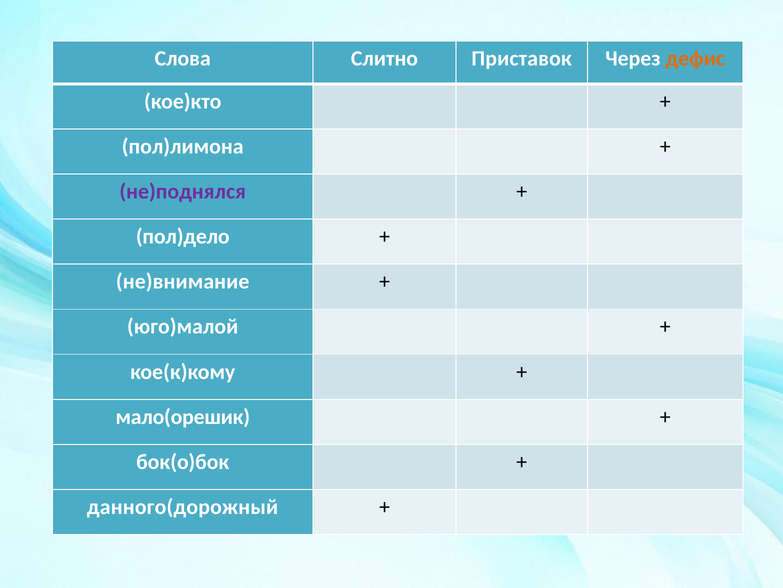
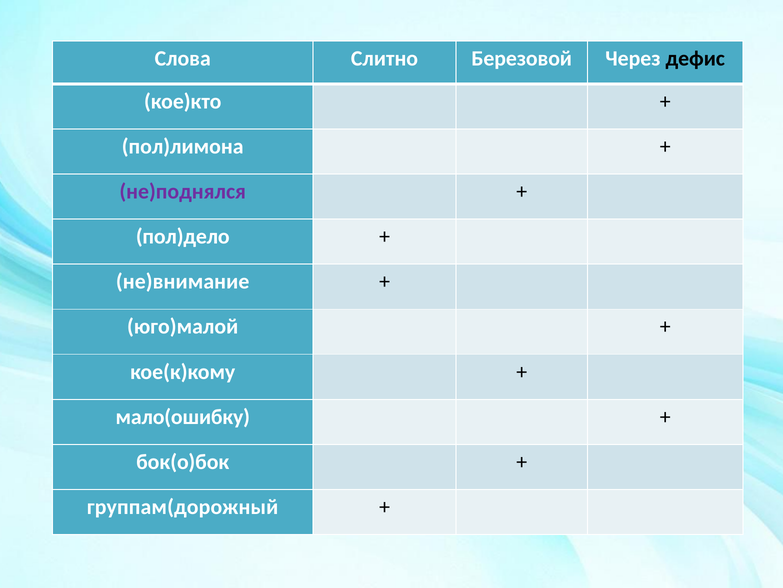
Приставок: Приставок -> Березовой
дефис colour: orange -> black
мало(орешик: мало(орешик -> мало(ошибку
данного(дорожный: данного(дорожный -> группам(дорожный
